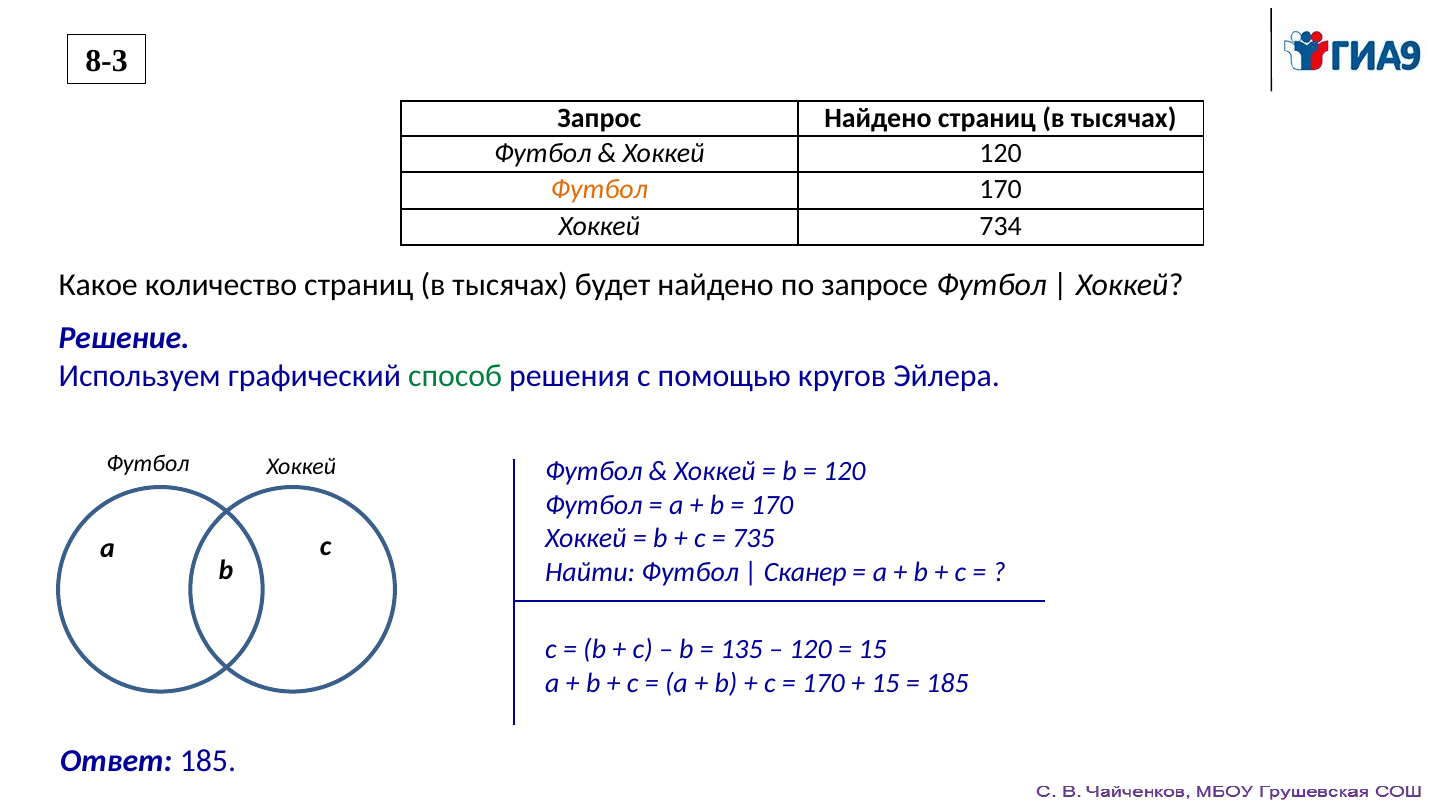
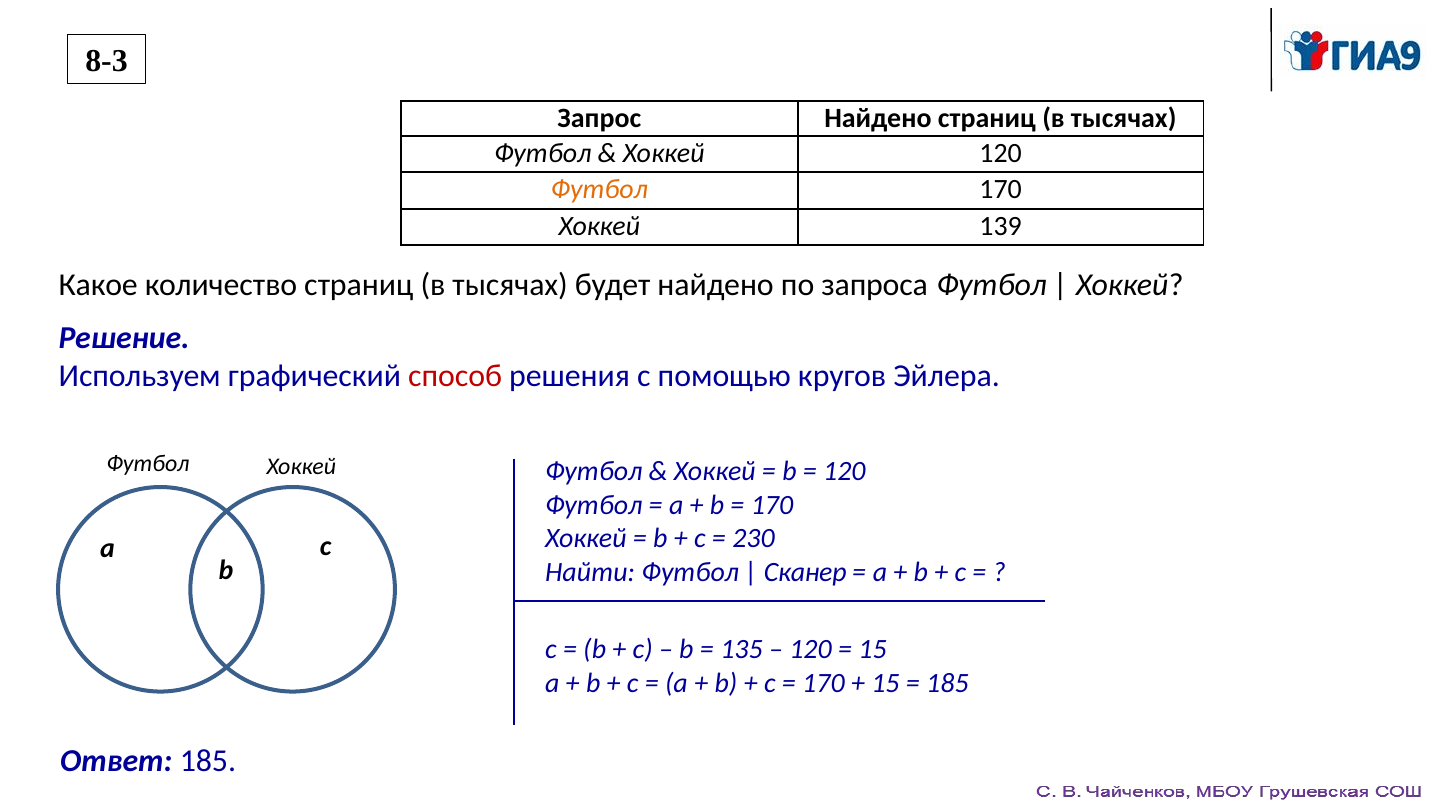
734: 734 -> 139
запросе: запросе -> запроса
способ colour: green -> red
735: 735 -> 230
